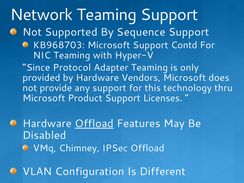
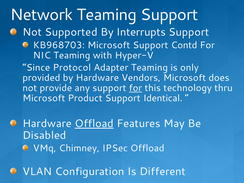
Sequence: Sequence -> Interrupts
for at (135, 88) underline: none -> present
Licenses: Licenses -> Identical
